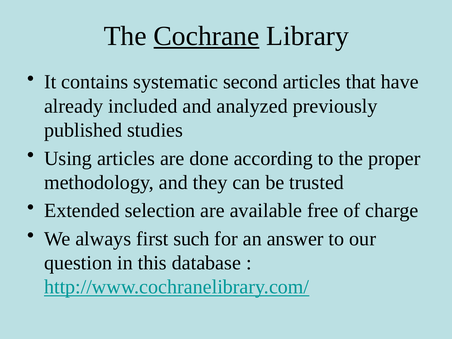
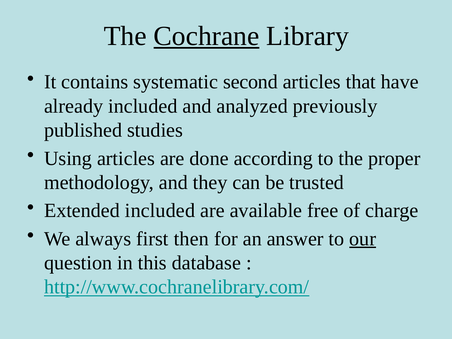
Extended selection: selection -> included
such: such -> then
our underline: none -> present
